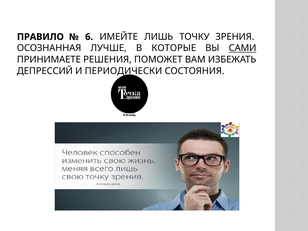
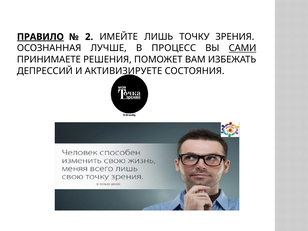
ПРАВИЛО underline: none -> present
6: 6 -> 2
КОТОРЫЕ: КОТОРЫЕ -> ПРОЦЕСС
ПЕРИОДИЧЕСКИ: ПЕРИОДИЧЕСКИ -> АКТИВИЗИРУЕТЕ
